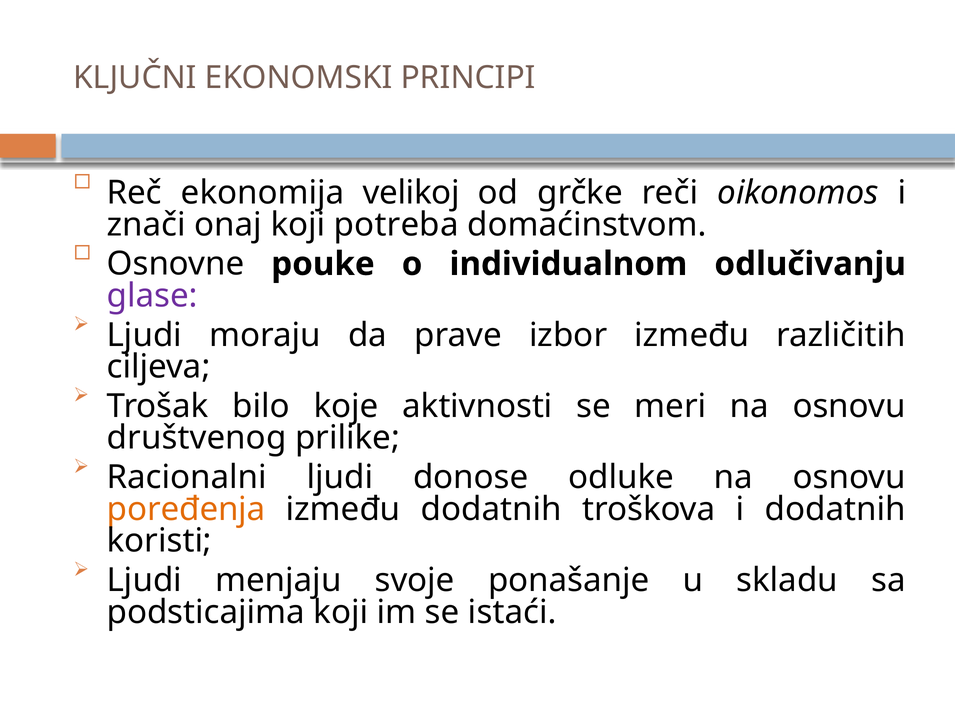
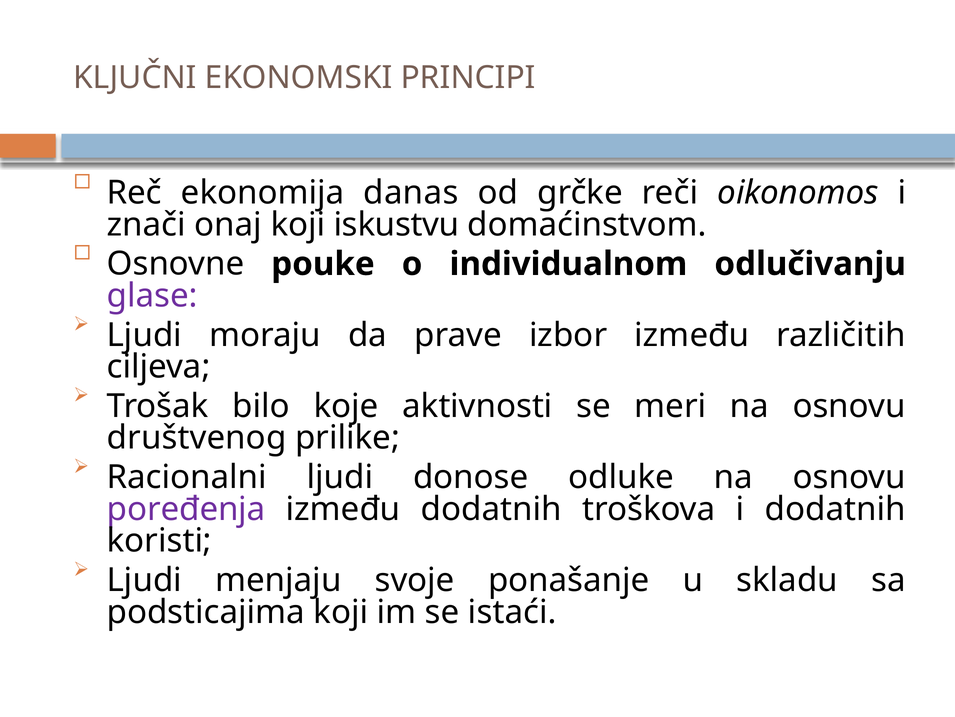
velikoj: velikoj -> danas
potreba: potreba -> iskustvu
poređenja colour: orange -> purple
